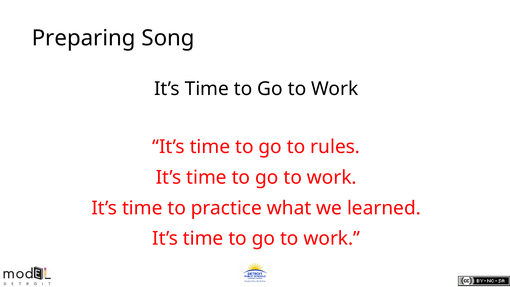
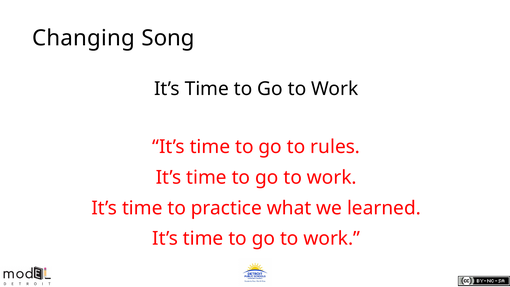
Preparing: Preparing -> Changing
